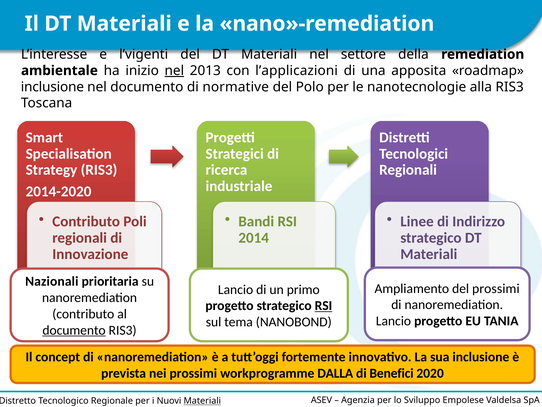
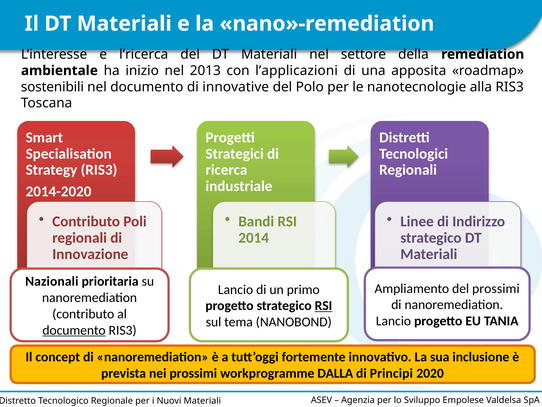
l’vigenti: l’vigenti -> l’ricerca
nel at (174, 71) underline: present -> none
inclusione at (52, 87): inclusione -> sostenibili
normative: normative -> innovative
Benefici: Benefici -> Principi
Materiali at (202, 400) underline: present -> none
